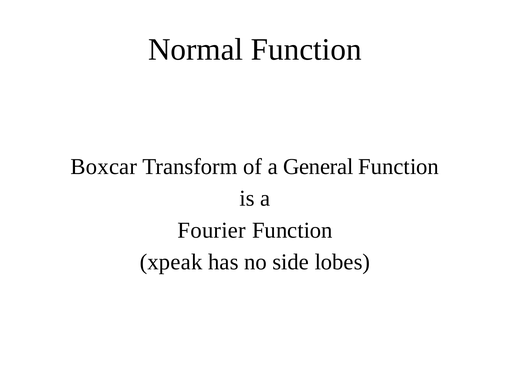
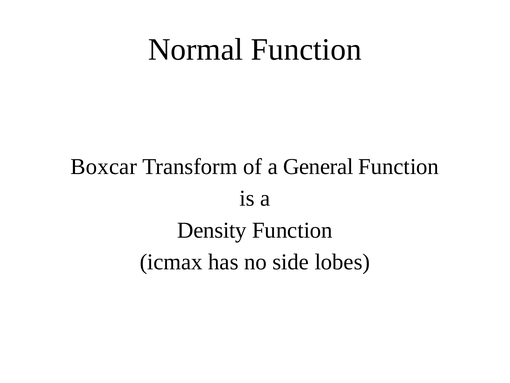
Fourier: Fourier -> Density
xpeak: xpeak -> icmax
